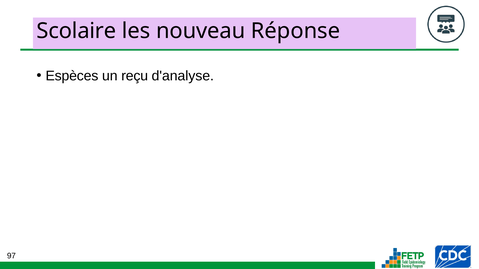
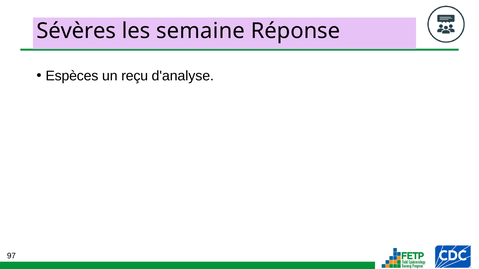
Scolaire: Scolaire -> Sévères
nouveau: nouveau -> semaine
